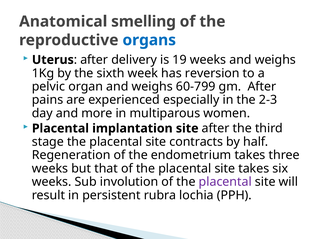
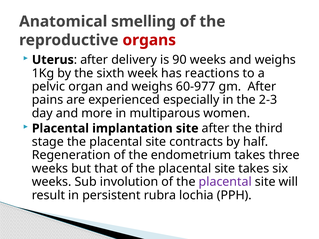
organs colour: blue -> red
19: 19 -> 90
reversion: reversion -> reactions
60-799: 60-799 -> 60-977
